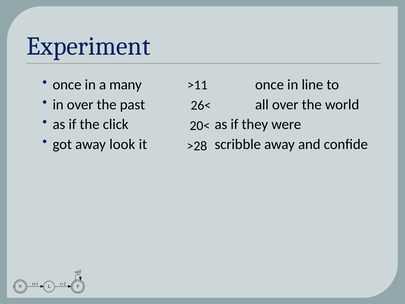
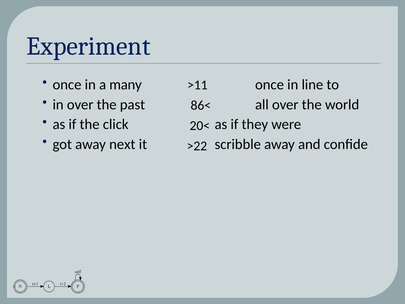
26<: 26< -> 86<
look: look -> next
>28: >28 -> >22
